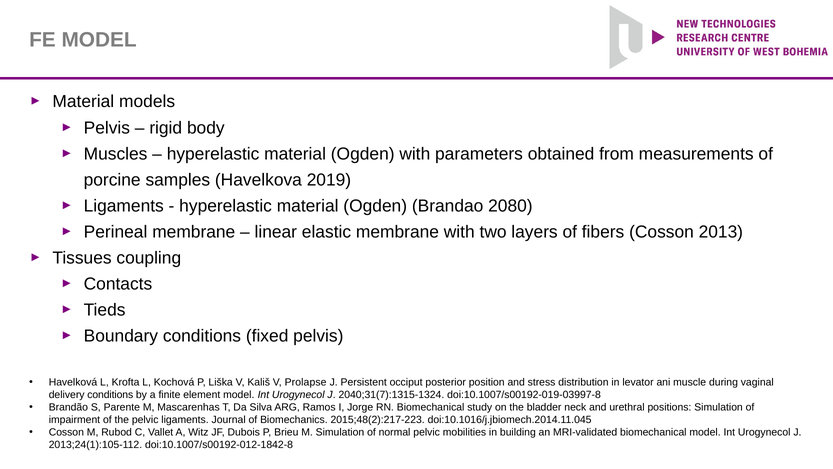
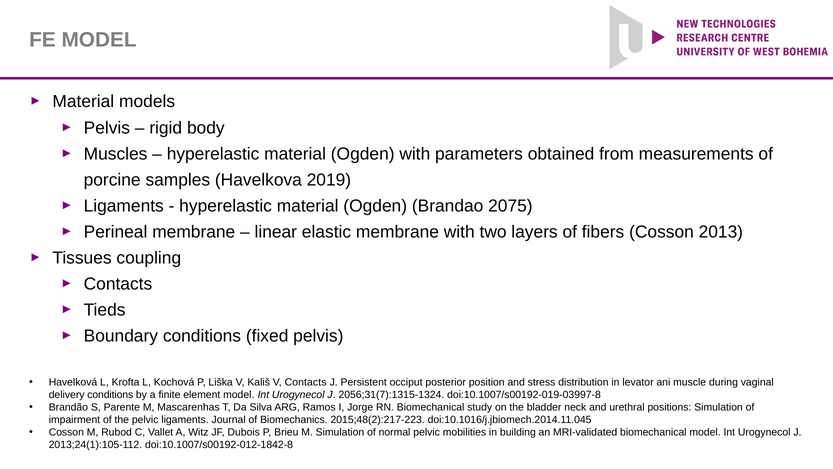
2080: 2080 -> 2075
V Prolapse: Prolapse -> Contacts
2040;31(7):1315-1324: 2040;31(7):1315-1324 -> 2056;31(7):1315-1324
